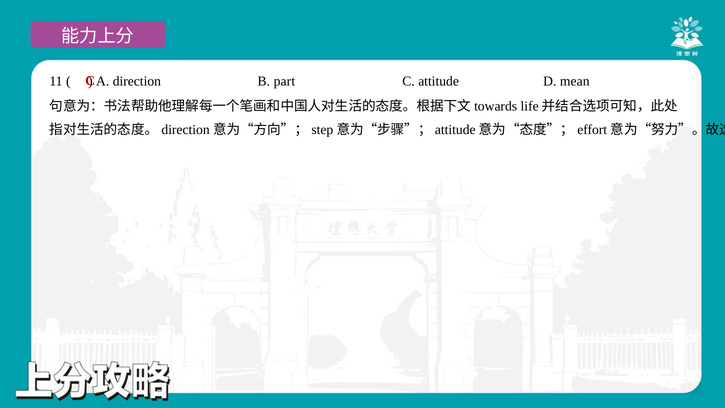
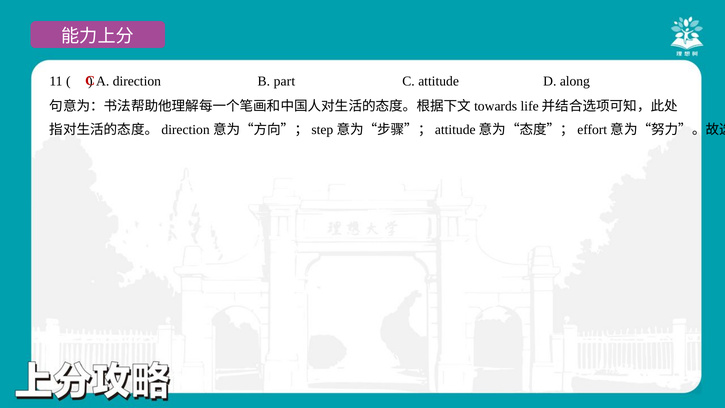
mean: mean -> along
